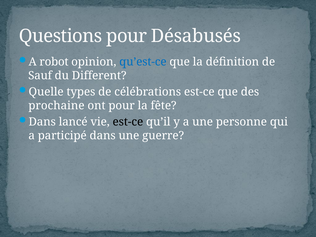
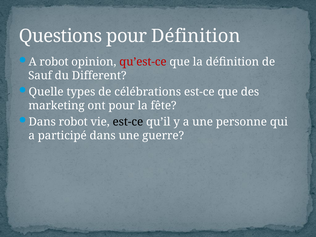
pour Désabusés: Désabusés -> Définition
qu’est-ce colour: blue -> red
prochaine: prochaine -> marketing
Dans lancé: lancé -> robot
